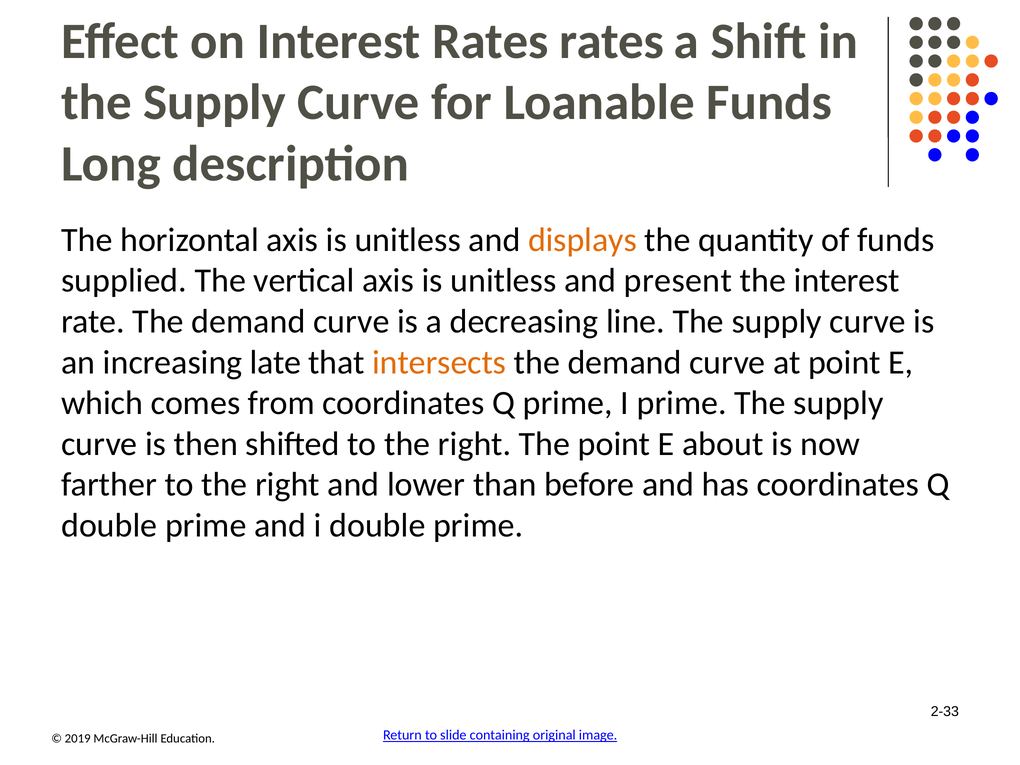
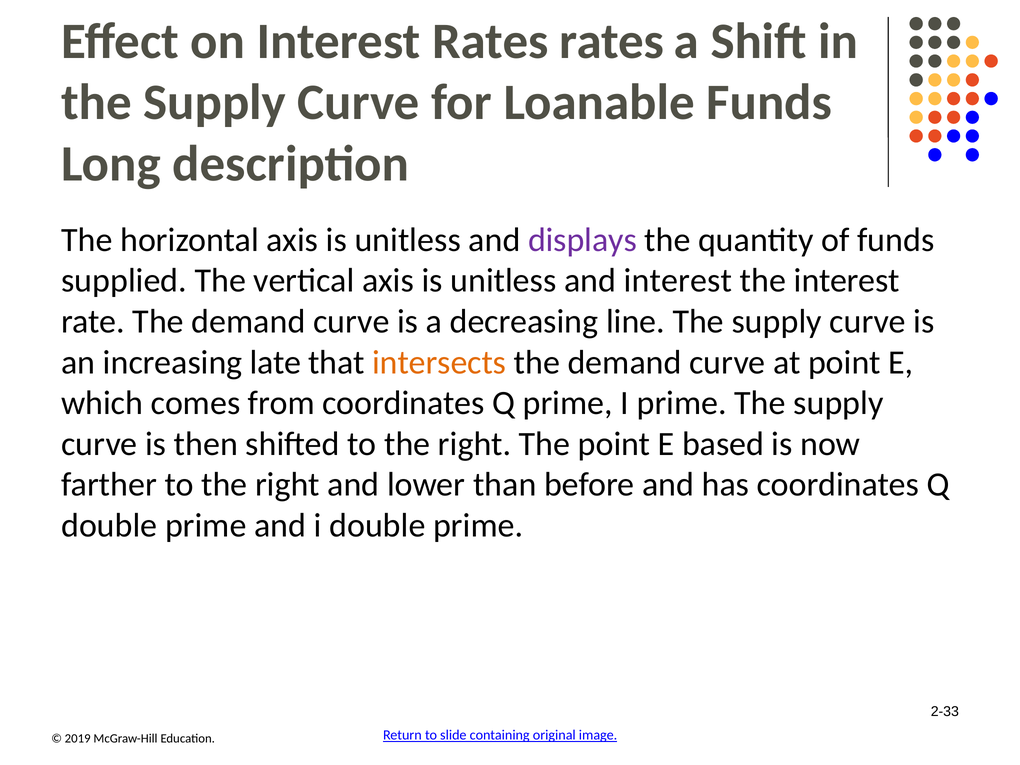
displays colour: orange -> purple
and present: present -> interest
about: about -> based
